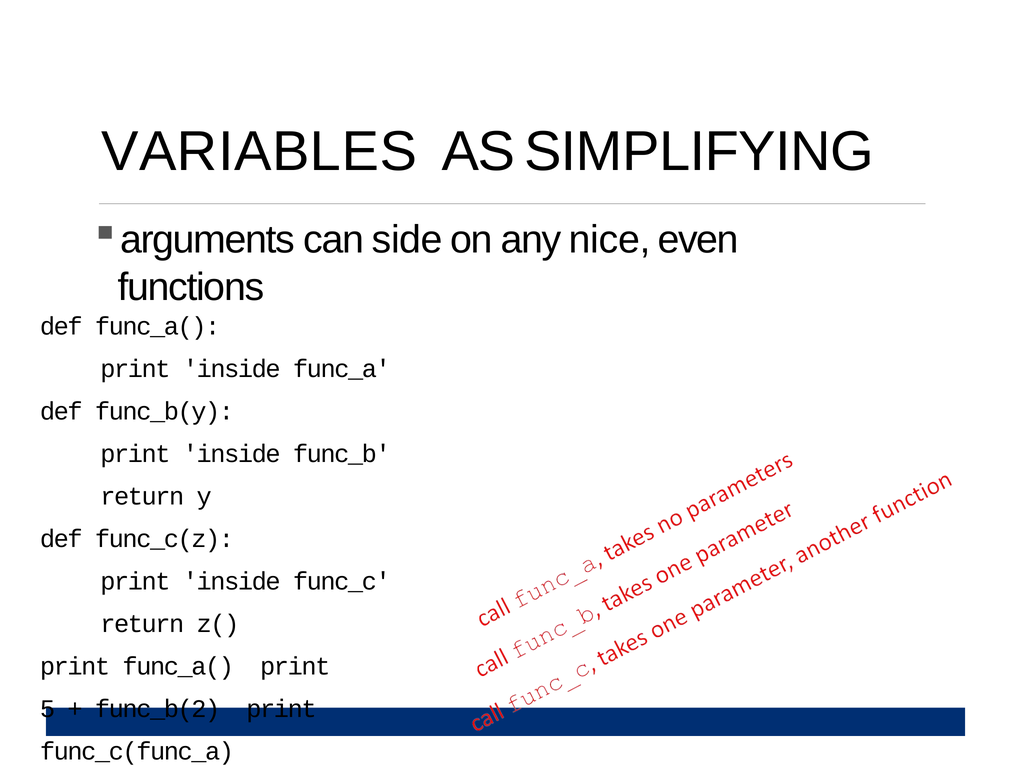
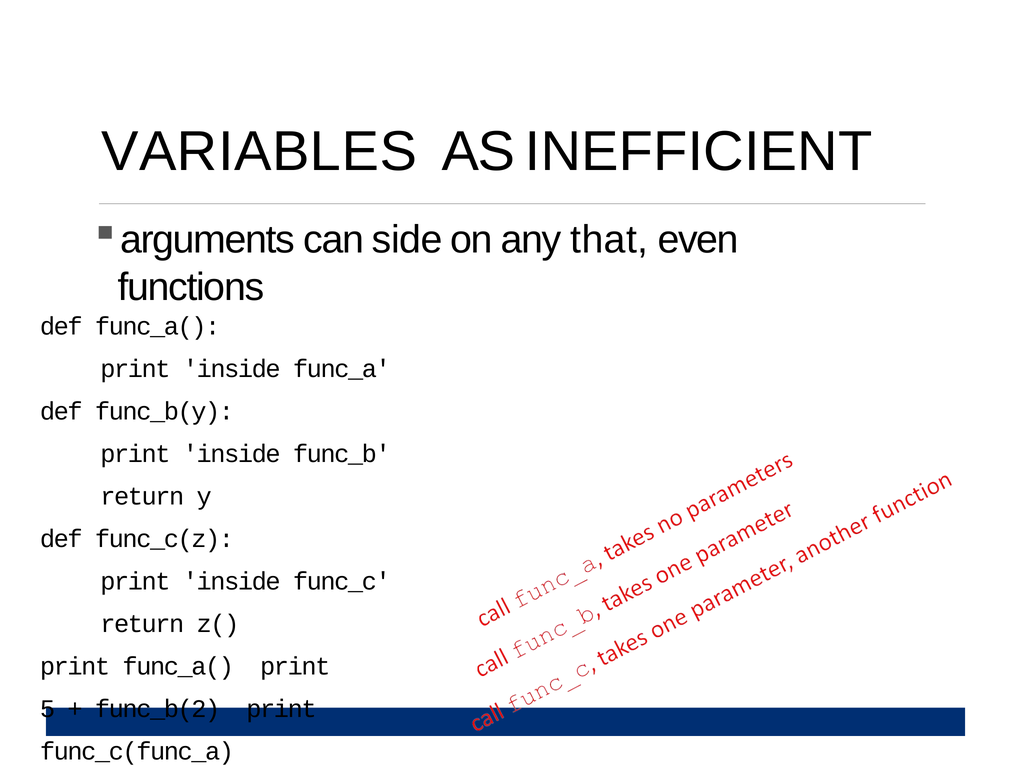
SIMPLIFYING: SIMPLIFYING -> INEFFICIENT
nice: nice -> that
